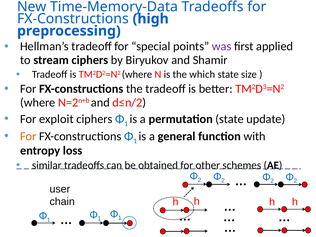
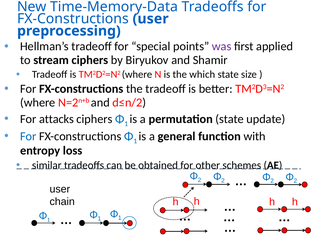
FX-Constructions high: high -> user
exploit: exploit -> attacks
For at (28, 136) colour: orange -> blue
